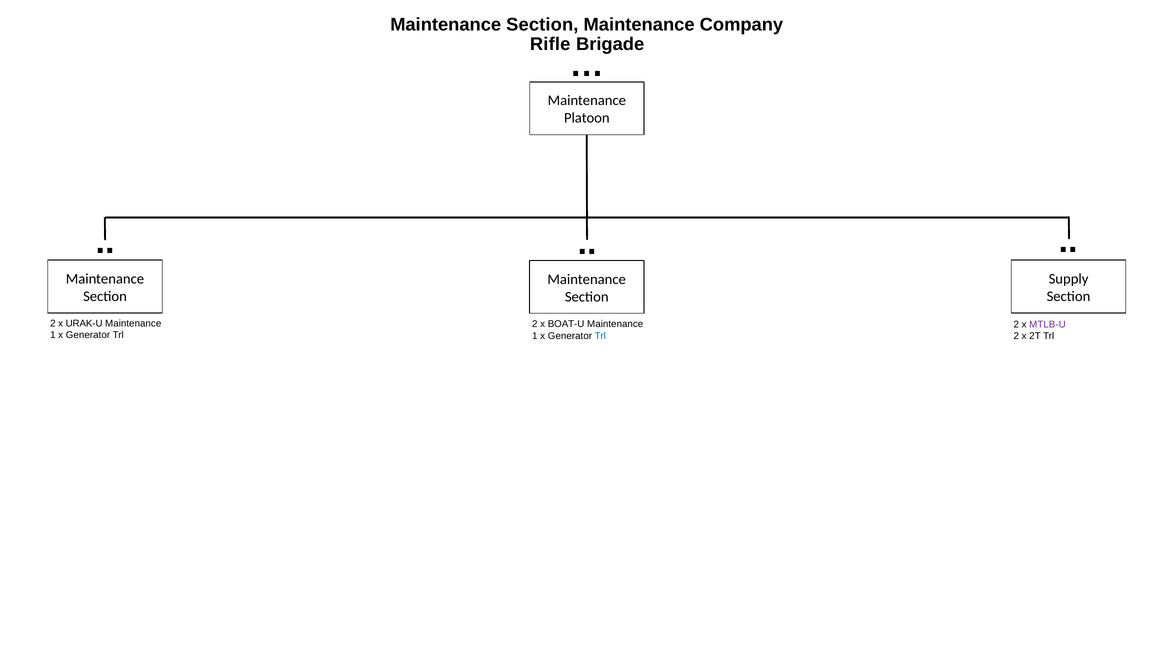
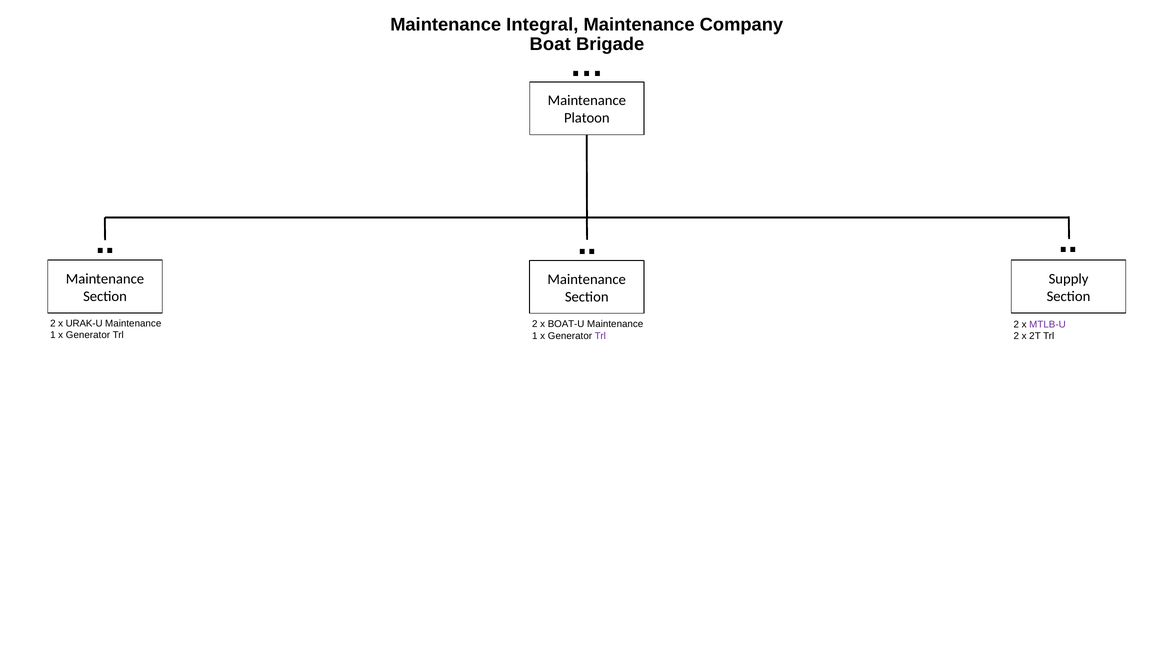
Section at (542, 25): Section -> Integral
Rifle: Rifle -> Boat
Trl at (600, 336) colour: blue -> purple
